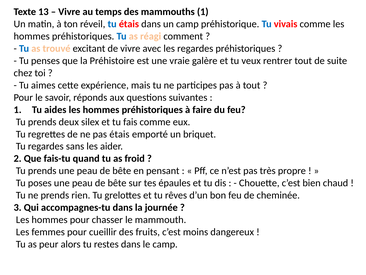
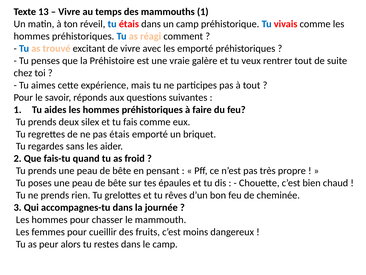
les regardes: regardes -> emporté
